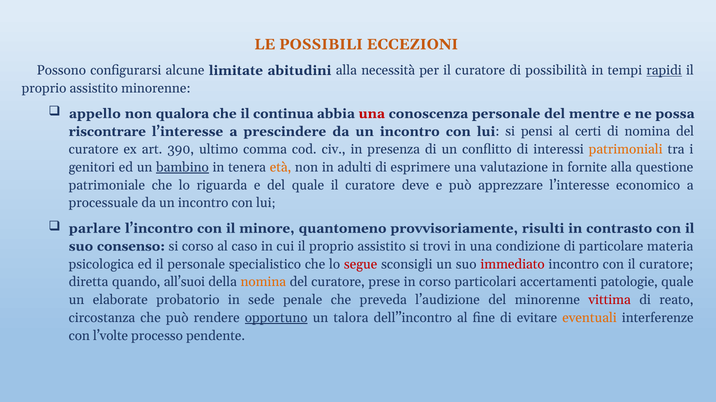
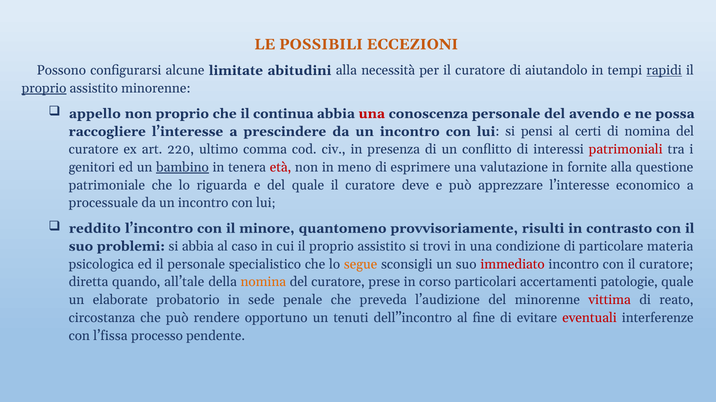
possibilità: possibilità -> aiutandolo
proprio at (44, 89) underline: none -> present
non qualora: qualora -> proprio
mentre: mentre -> avendo
riscontrare: riscontrare -> raccogliere
390: 390 -> 220
patrimoniali colour: orange -> red
età colour: orange -> red
adulti: adulti -> meno
parlare: parlare -> reddito
consenso: consenso -> problemi
si corso: corso -> abbia
segue colour: red -> orange
all’suoi: all’suoi -> all’tale
opportuno underline: present -> none
talora: talora -> tenuti
eventuali colour: orange -> red
l’volte: l’volte -> l’fissa
